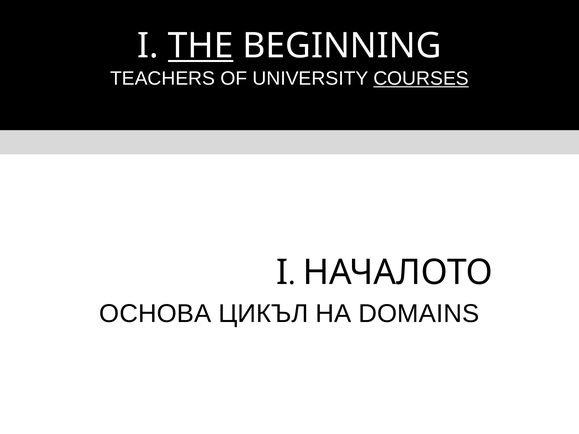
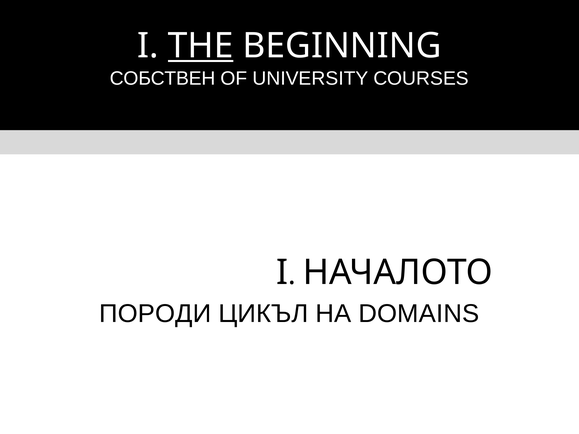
TEACHERS: TEACHERS -> СОБСТВЕН
COURSES underline: present -> none
ОСНОВА: ОСНОВА -> ПОРОДИ
